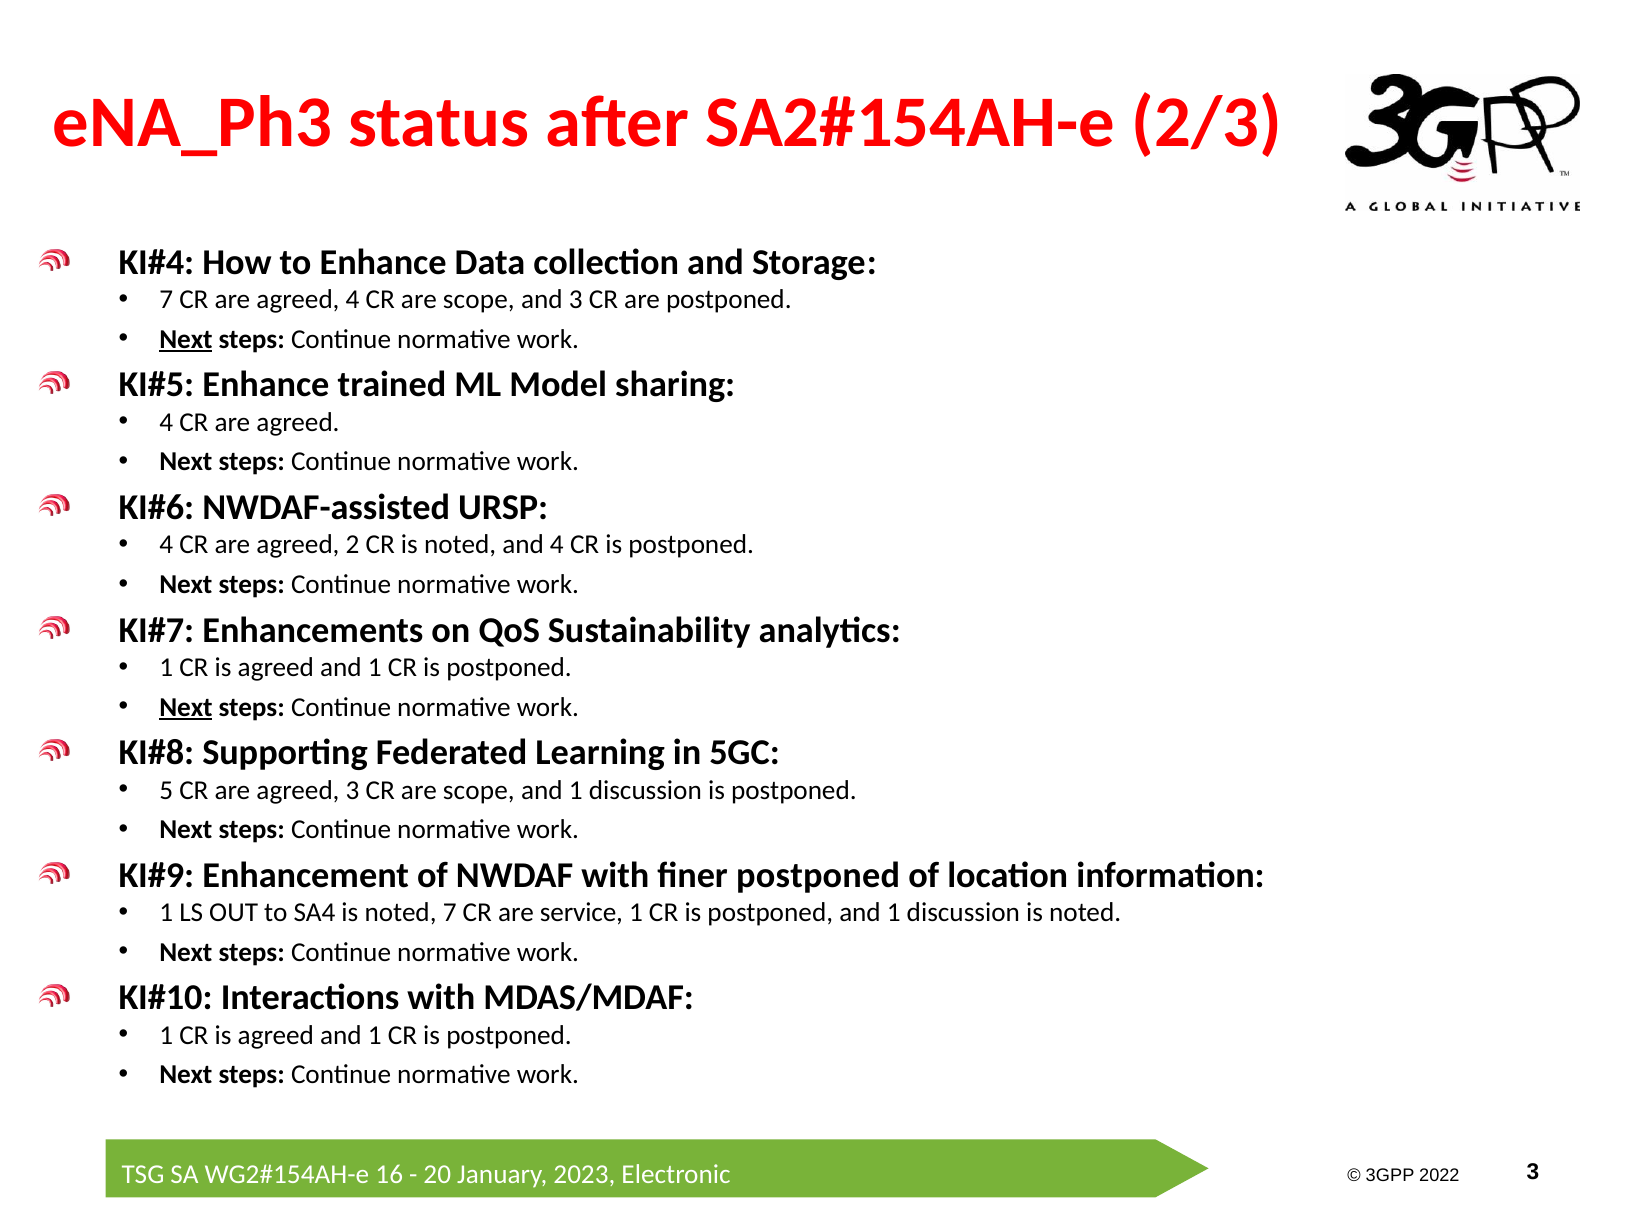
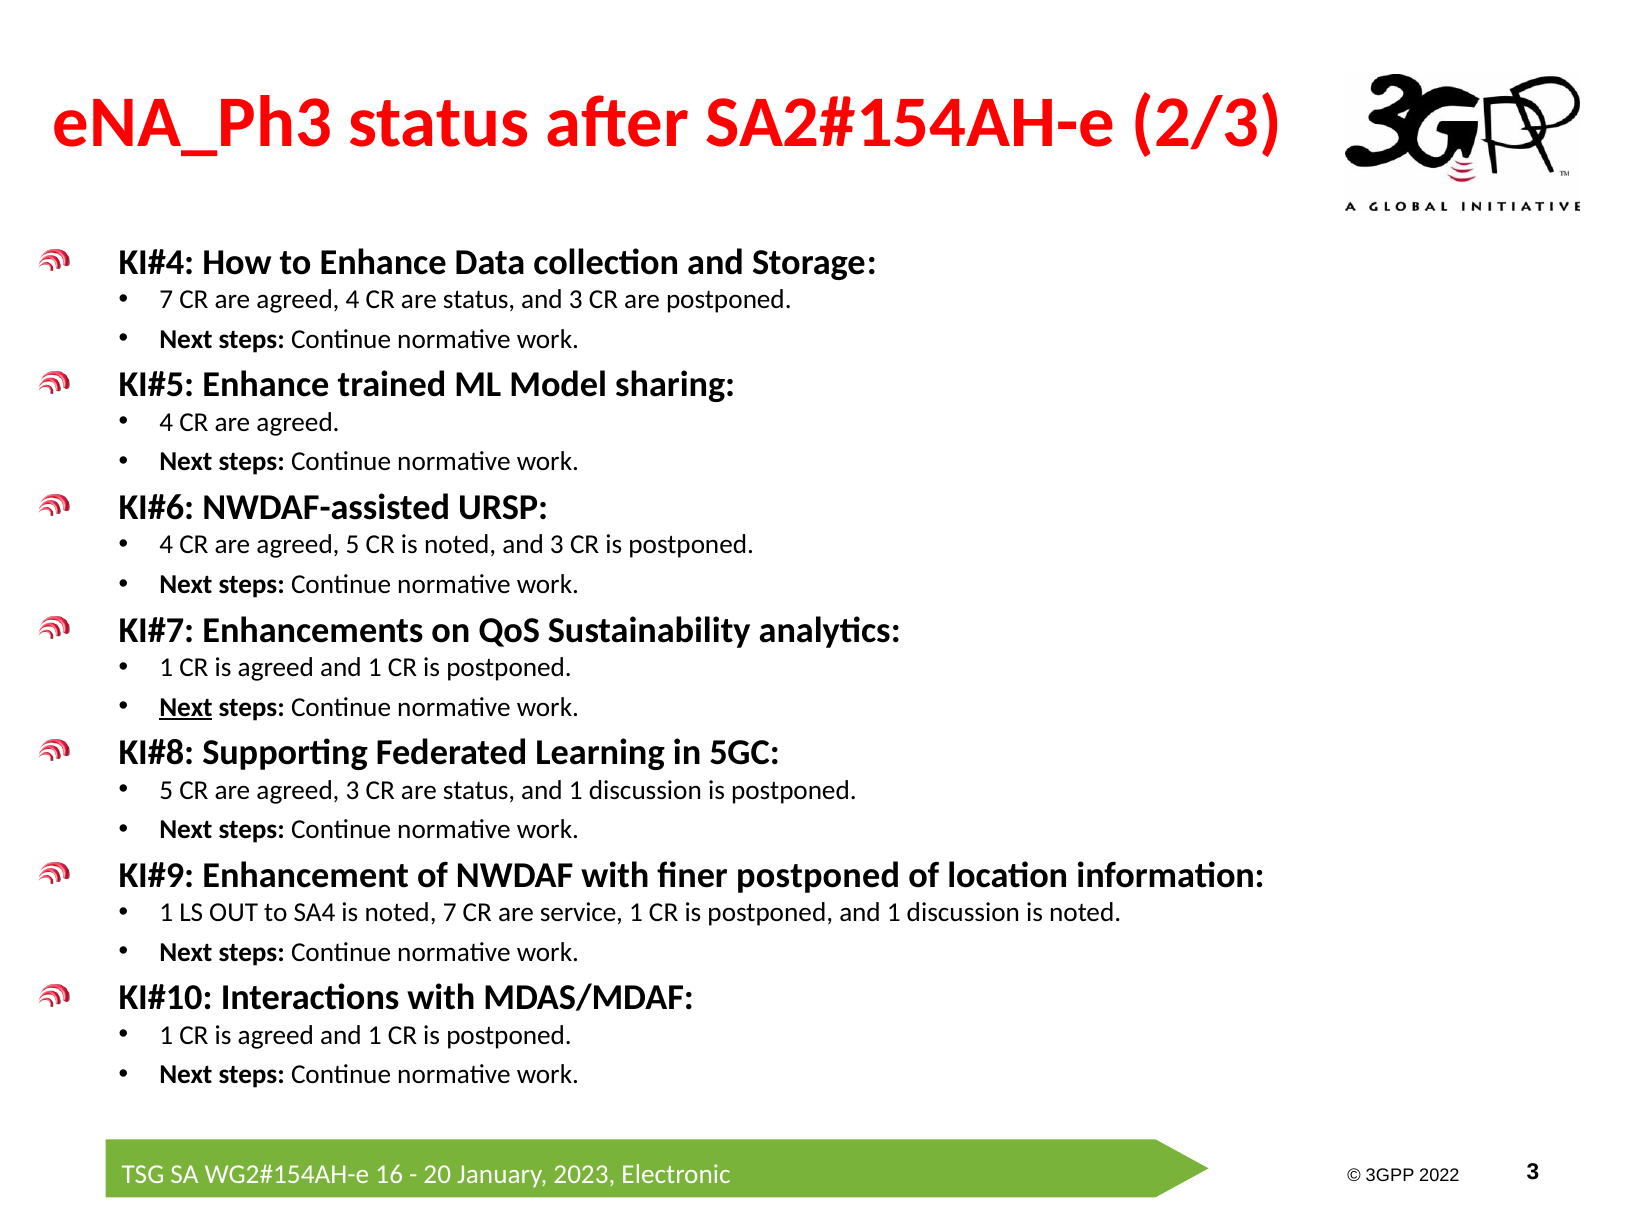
4 CR are scope: scope -> status
Next at (186, 339) underline: present -> none
agreed 2: 2 -> 5
noted and 4: 4 -> 3
3 CR are scope: scope -> status
